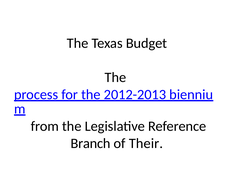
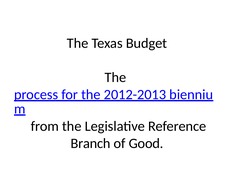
Their: Their -> Good
